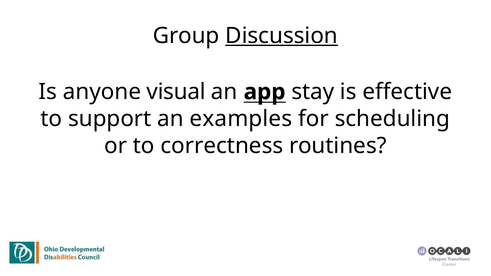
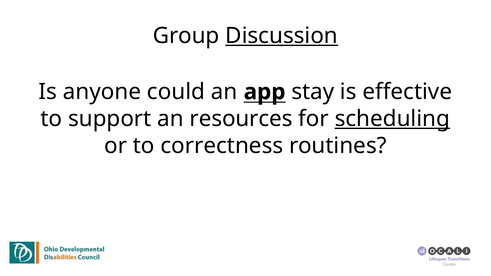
visual: visual -> could
examples: examples -> resources
scheduling underline: none -> present
